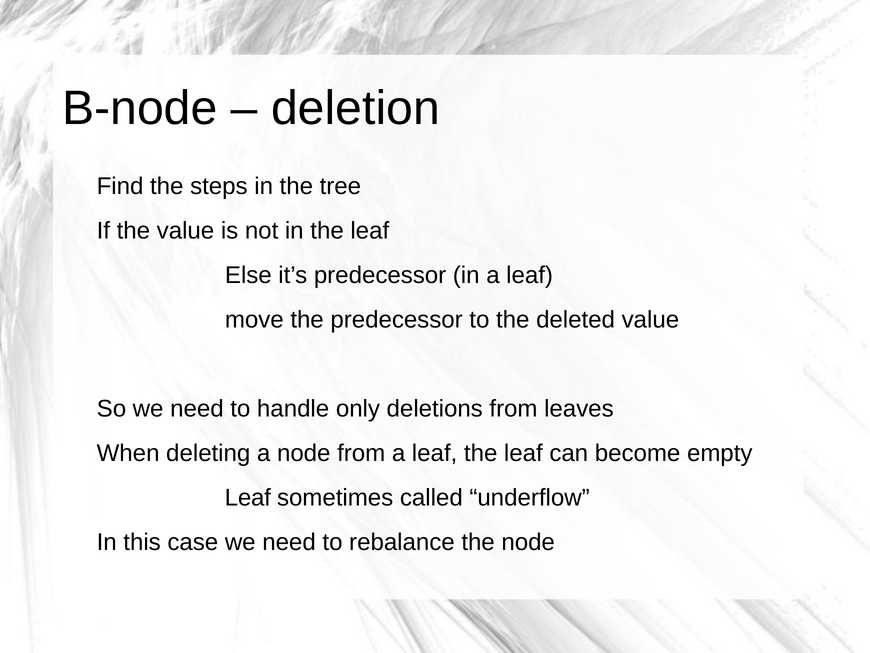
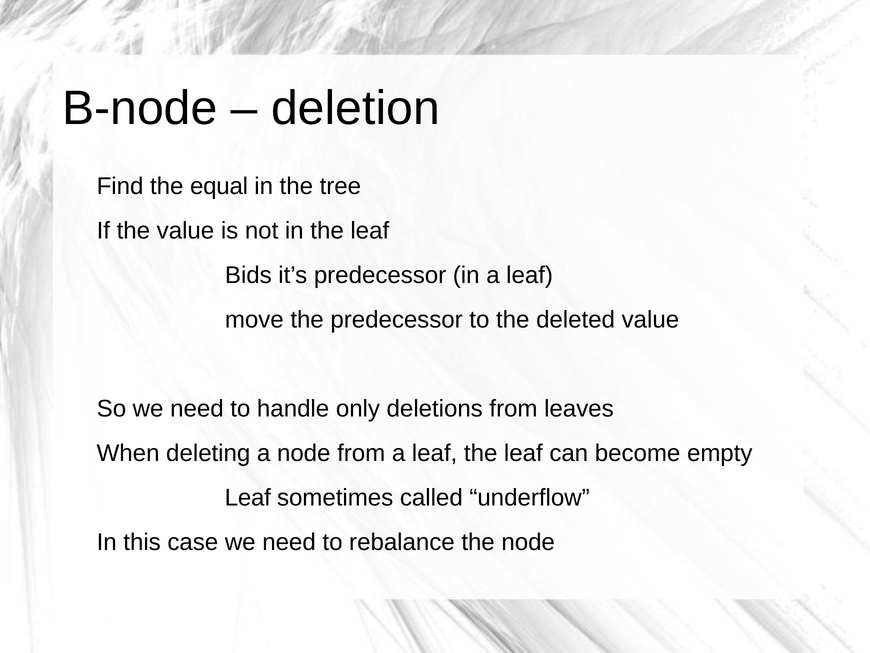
steps: steps -> equal
Else: Else -> Bids
